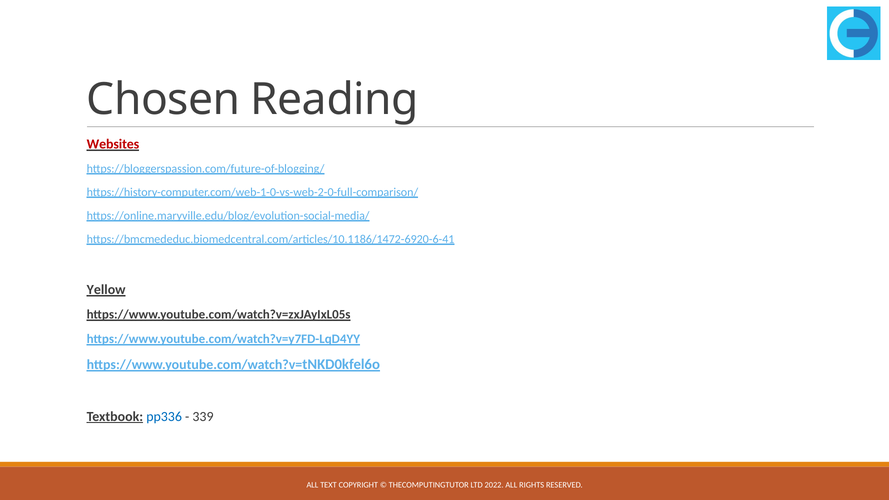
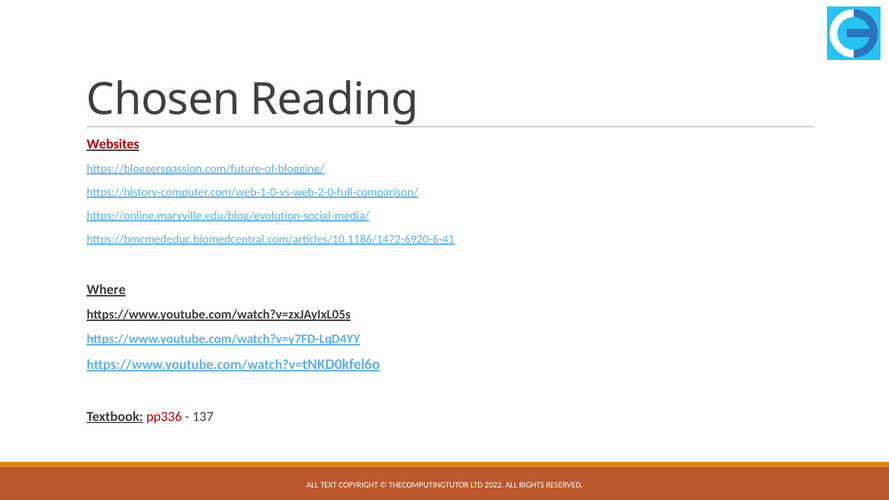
Yellow: Yellow -> Where
pp336 colour: blue -> red
339: 339 -> 137
